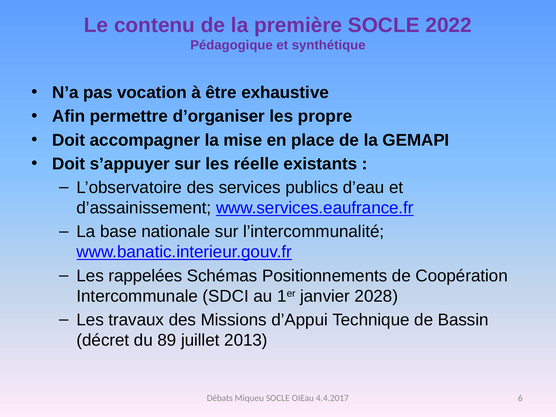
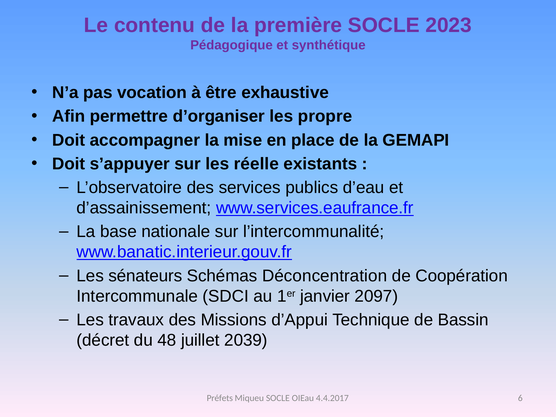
2022: 2022 -> 2023
rappelées: rappelées -> sénateurs
Positionnements: Positionnements -> Déconcentration
2028: 2028 -> 2097
89: 89 -> 48
2013: 2013 -> 2039
Débats: Débats -> Préfets
